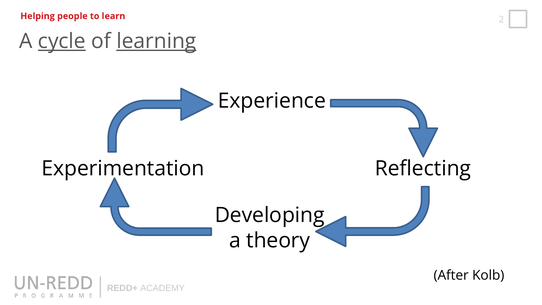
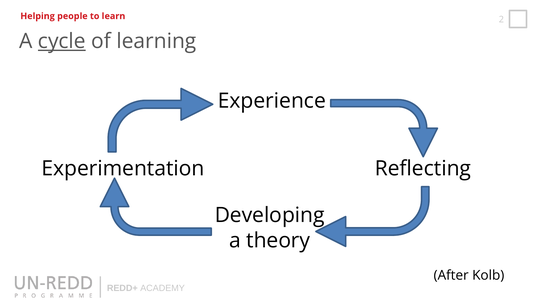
learning underline: present -> none
